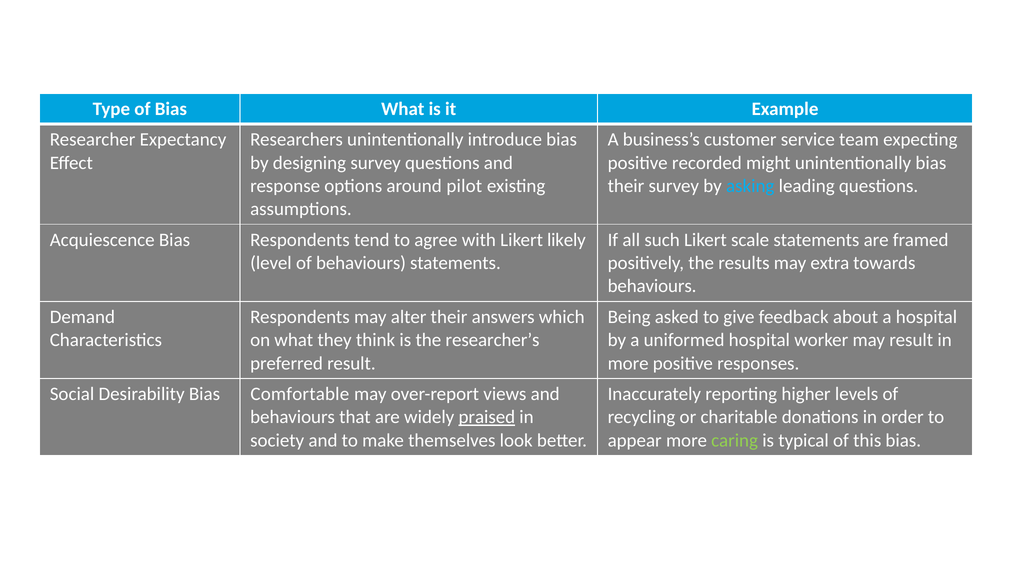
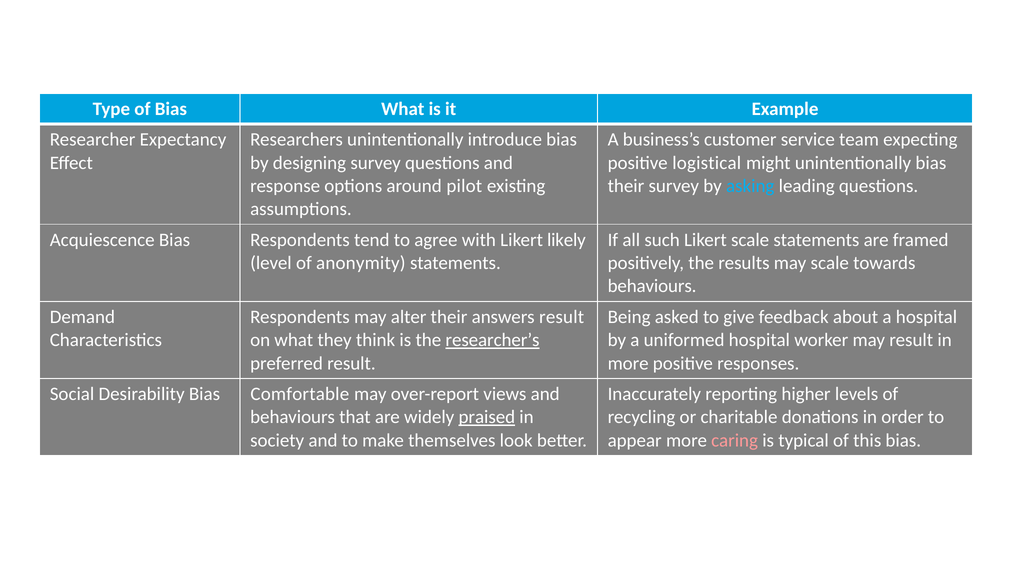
recorded: recorded -> logistical
of behaviours: behaviours -> anonymity
may extra: extra -> scale
answers which: which -> result
researcher’s underline: none -> present
caring colour: light green -> pink
